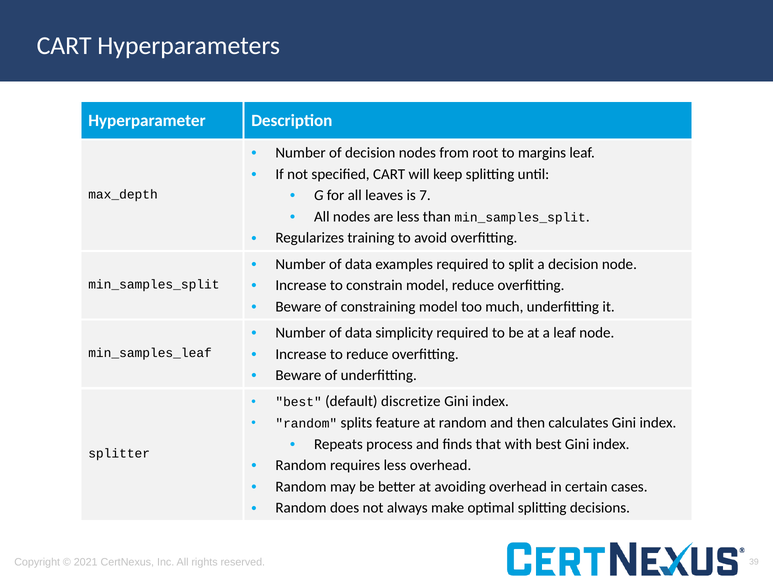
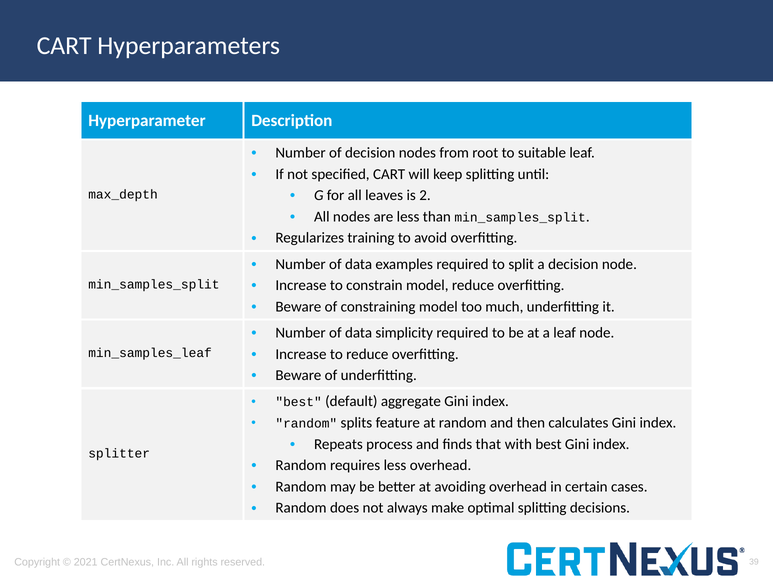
margins: margins -> suitable
7: 7 -> 2
discretize: discretize -> aggregate
